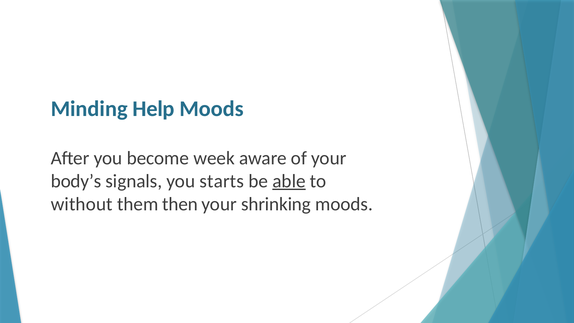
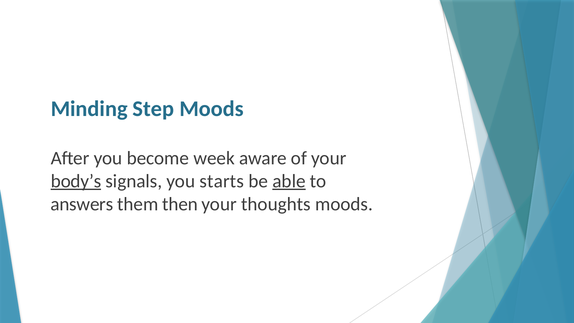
Help: Help -> Step
body’s underline: none -> present
without: without -> answers
shrinking: shrinking -> thoughts
